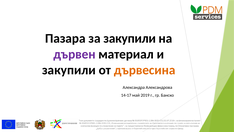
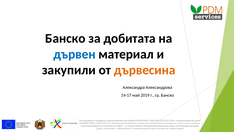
Пазара at (65, 38): Пазара -> Банско
за закупили: закупили -> добитата
дървен colour: purple -> blue
